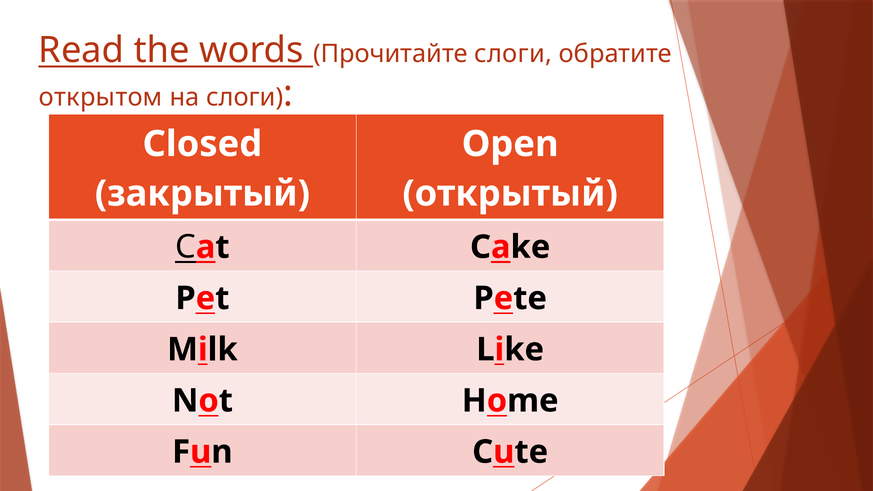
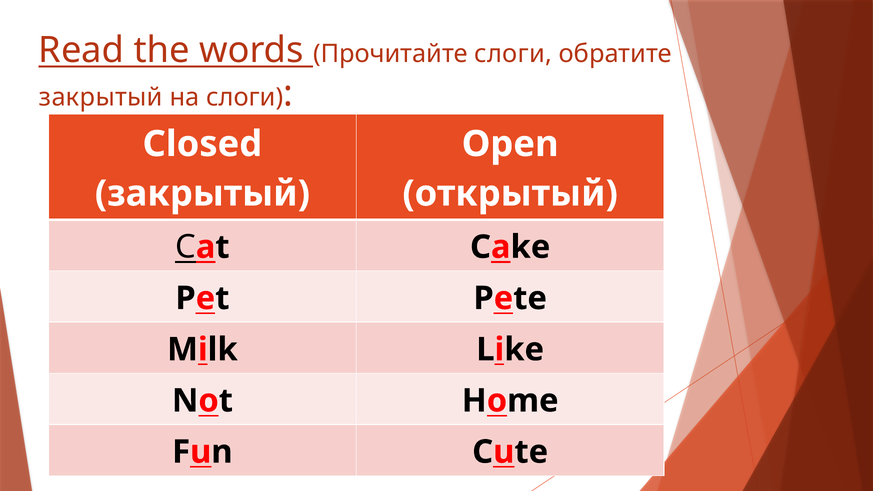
открытом at (101, 97): открытом -> закрытый
